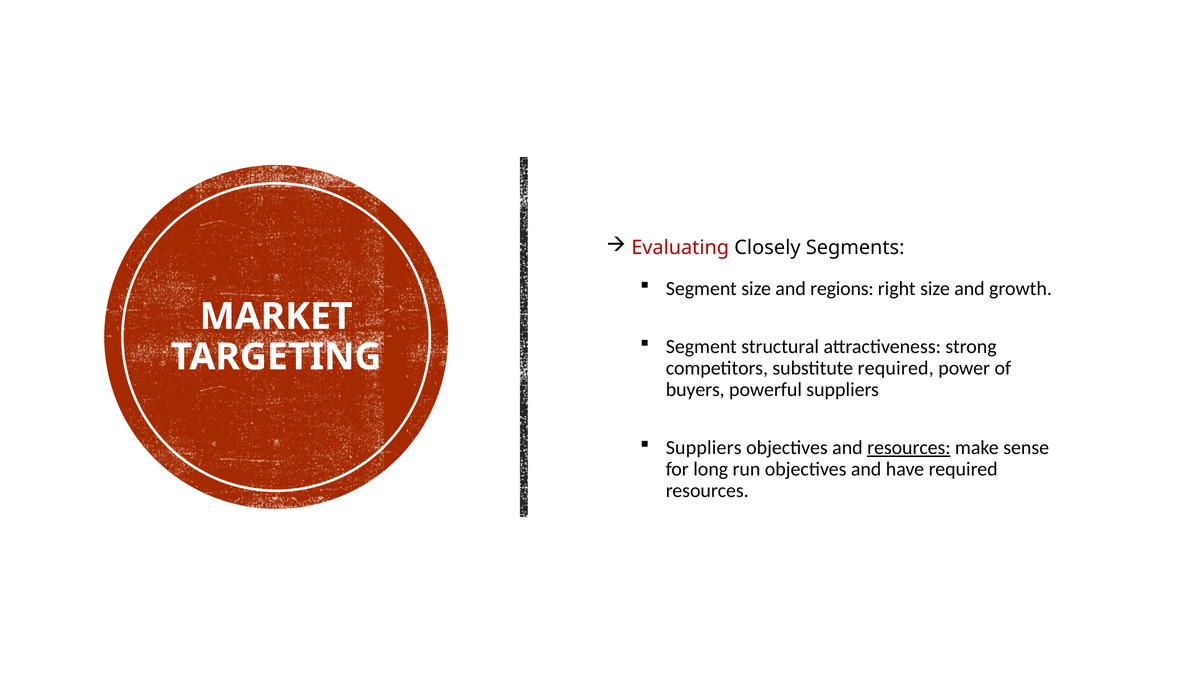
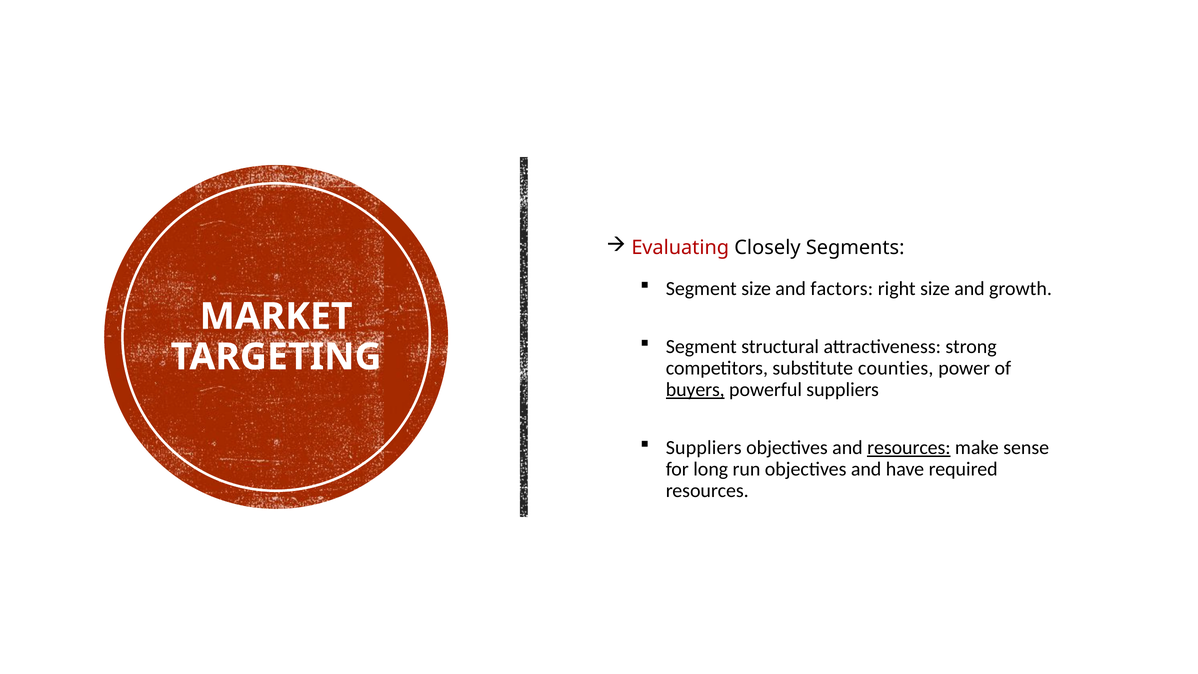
regions: regions -> factors
substitute required: required -> counties
buyers underline: none -> present
